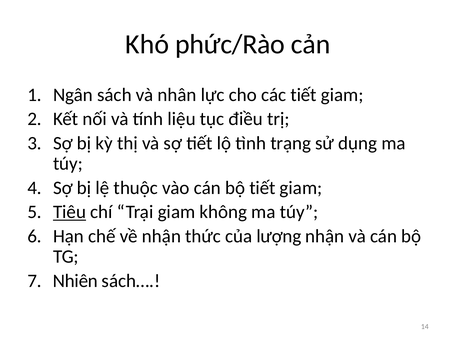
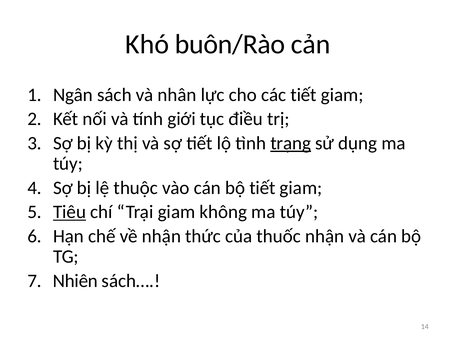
phức/Rào: phức/Rào -> buôn/Rào
liệu: liệu -> giới
trạng underline: none -> present
lượng: lượng -> thuốc
